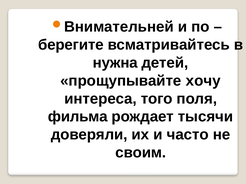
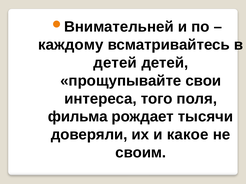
берегите: берегите -> каждому
нужна at (115, 63): нужна -> детей
хочу: хочу -> свои
часто: часто -> какое
